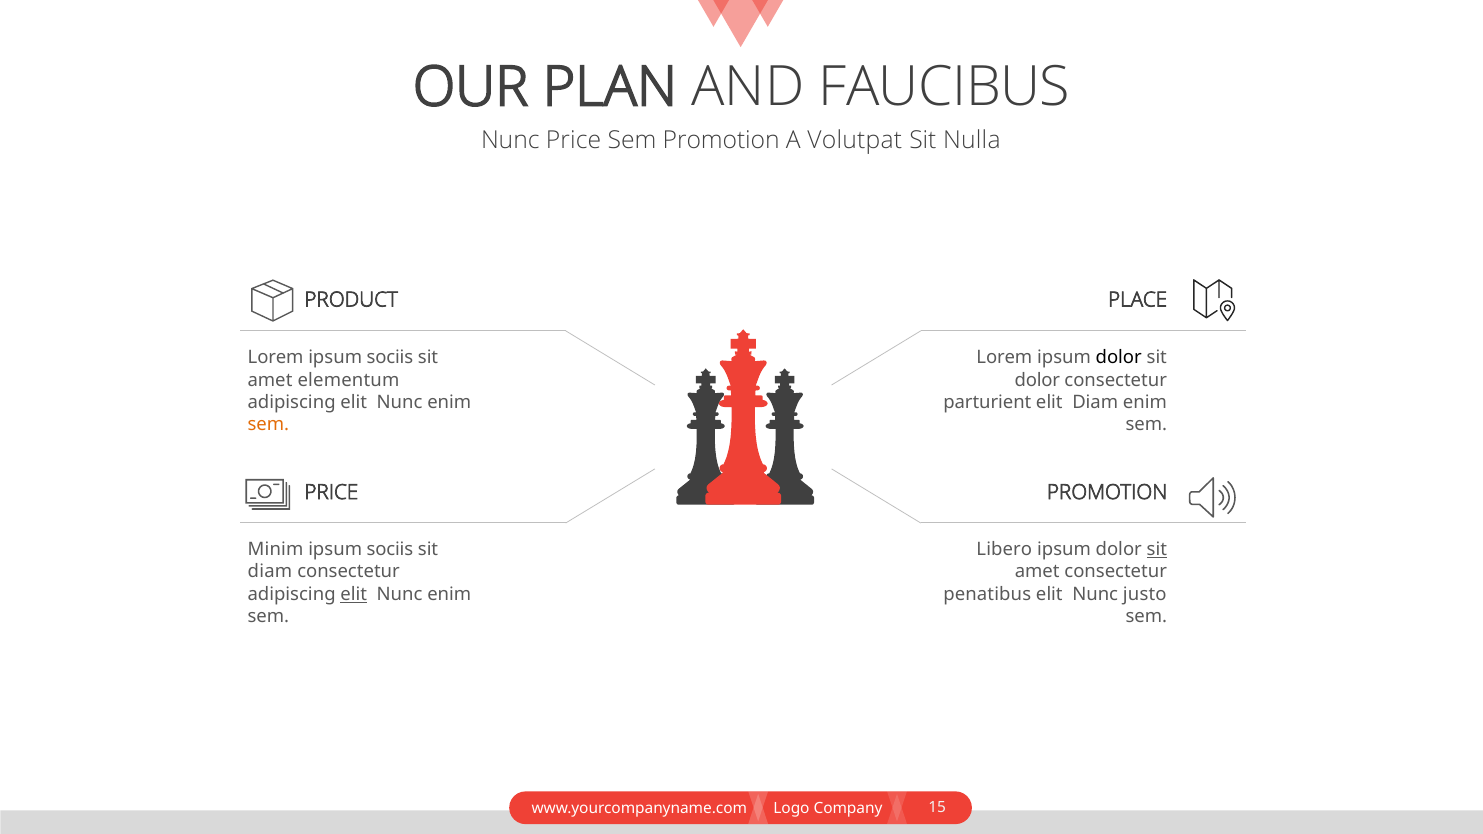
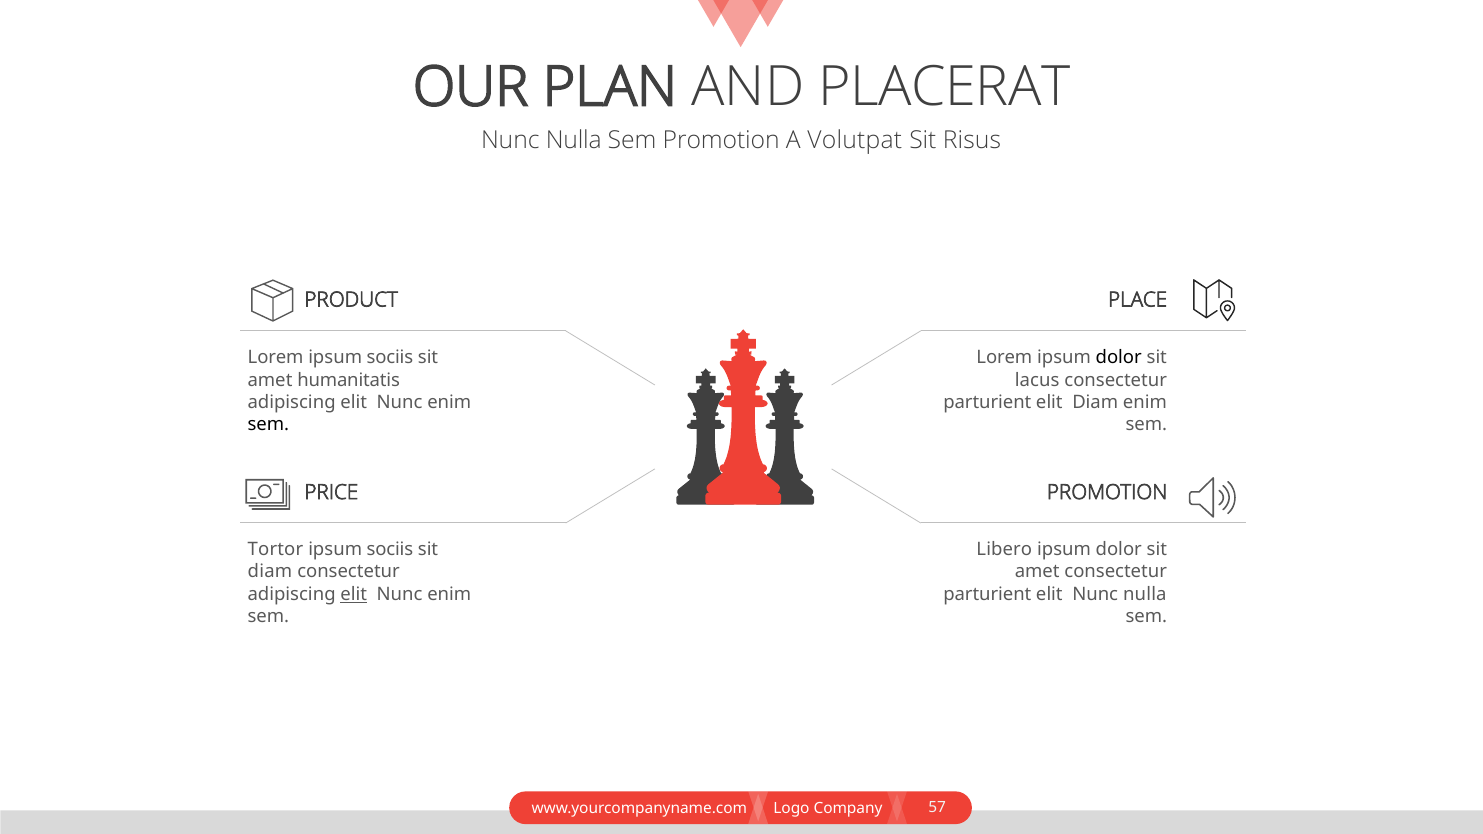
FAUCIBUS: FAUCIBUS -> PLACERAT
Price at (574, 140): Price -> Nulla
Nulla: Nulla -> Risus
elementum: elementum -> humanitatis
dolor at (1037, 380): dolor -> lacus
sem at (268, 425) colour: orange -> black
Minim: Minim -> Tortor
sit at (1157, 550) underline: present -> none
penatibus at (987, 594): penatibus -> parturient
elit Nunc justo: justo -> nulla
15: 15 -> 57
